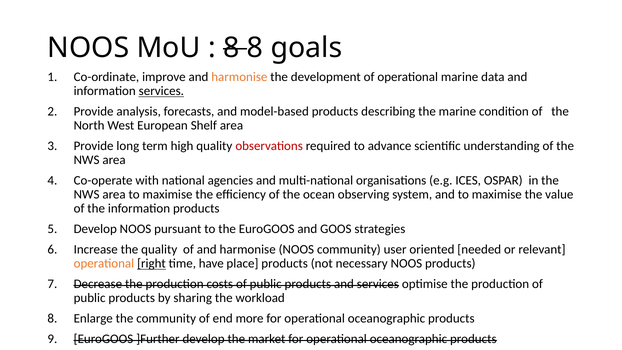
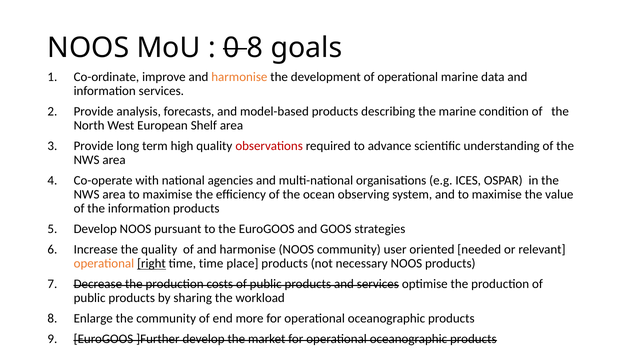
8 at (231, 48): 8 -> 0
services at (161, 91) underline: present -> none
time have: have -> time
